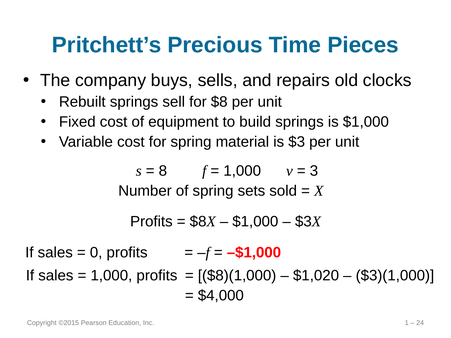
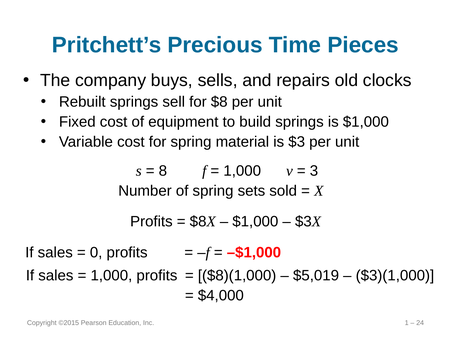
$1,020: $1,020 -> $5,019
